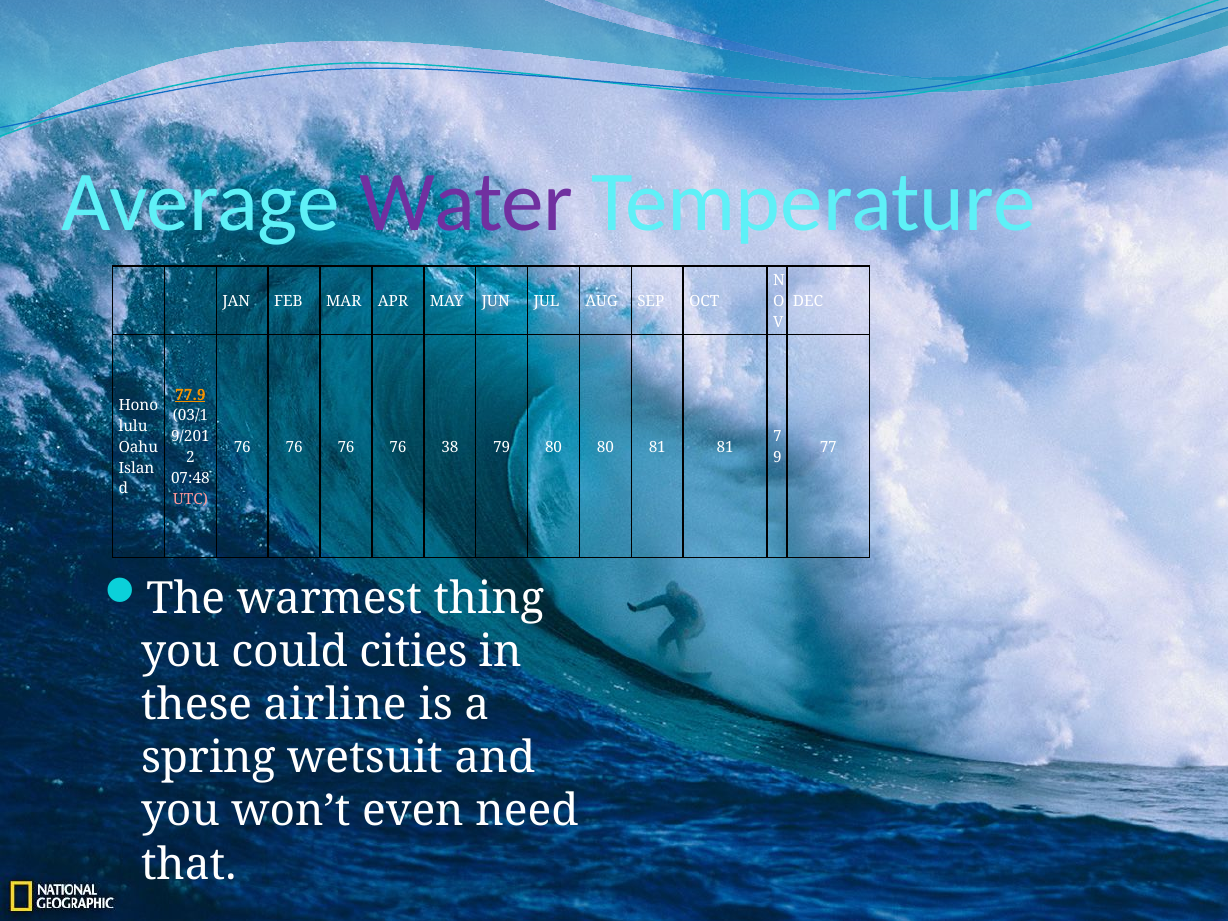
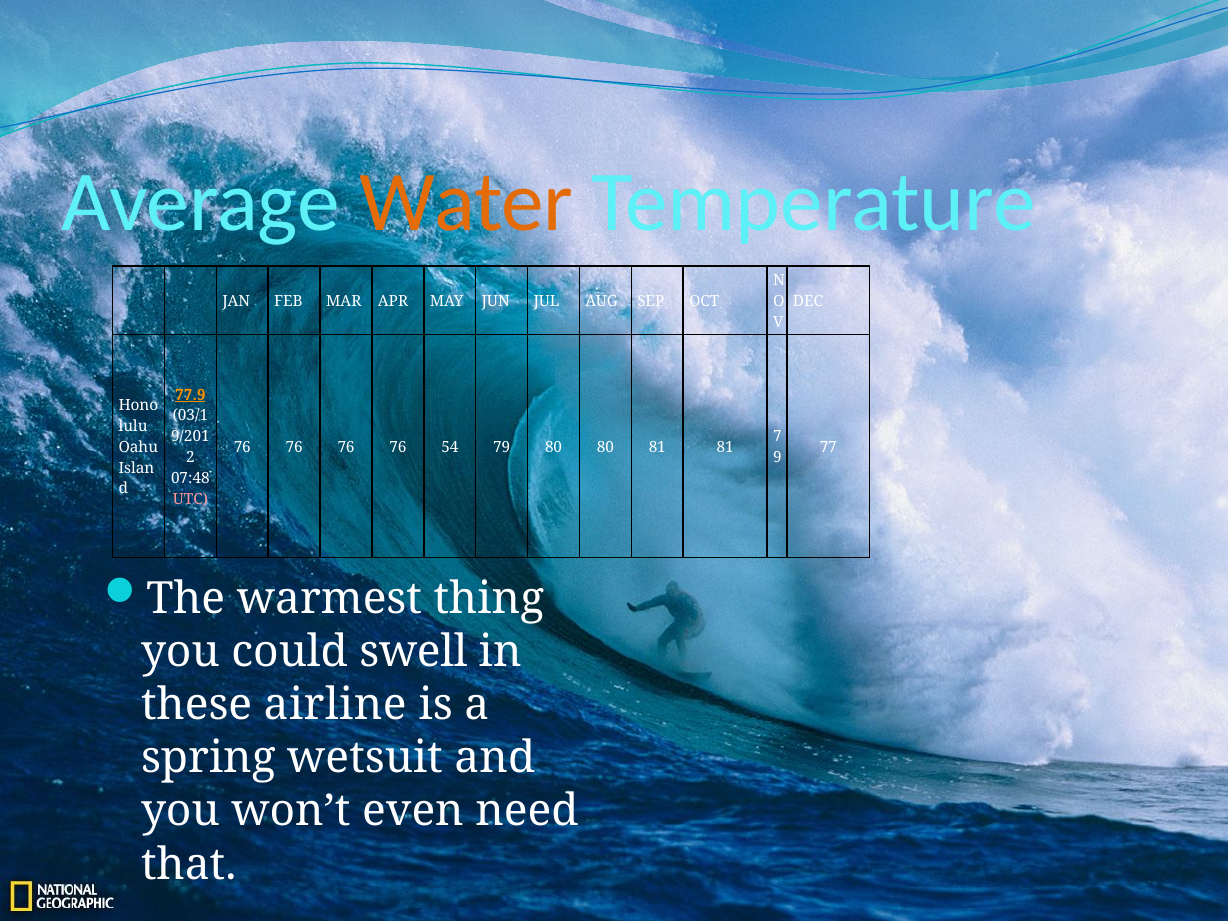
Water colour: purple -> orange
38: 38 -> 54
cities: cities -> swell
